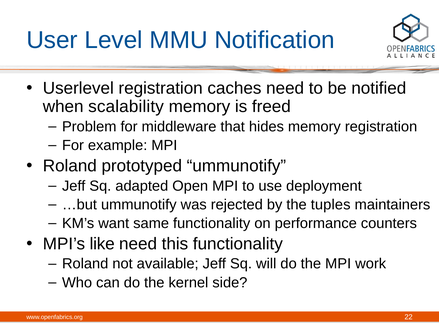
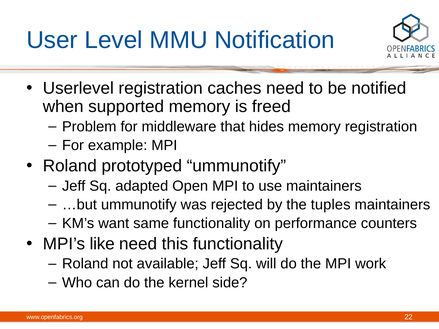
scalability: scalability -> supported
use deployment: deployment -> maintainers
